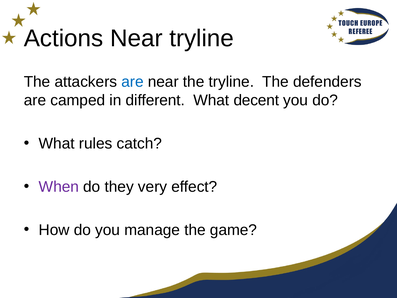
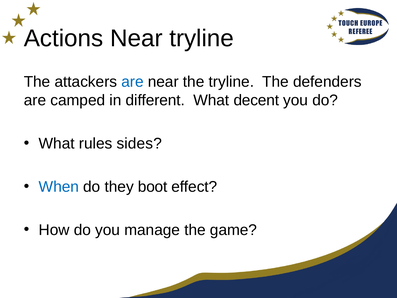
catch: catch -> sides
When colour: purple -> blue
very: very -> boot
